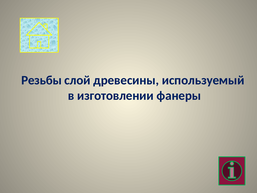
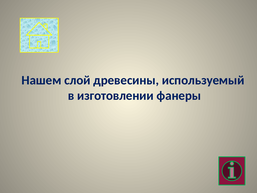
Резьбы: Резьбы -> Нашем
